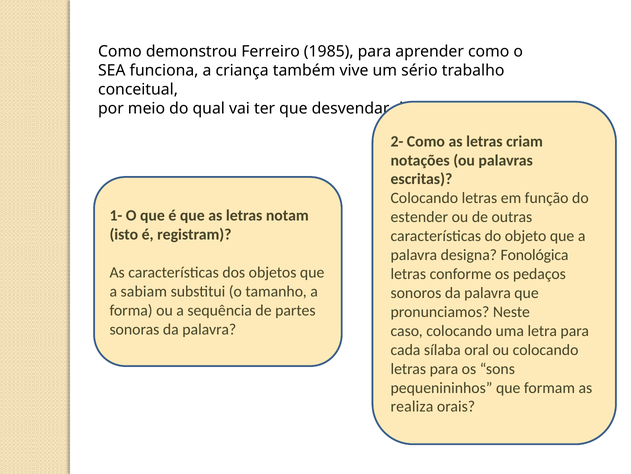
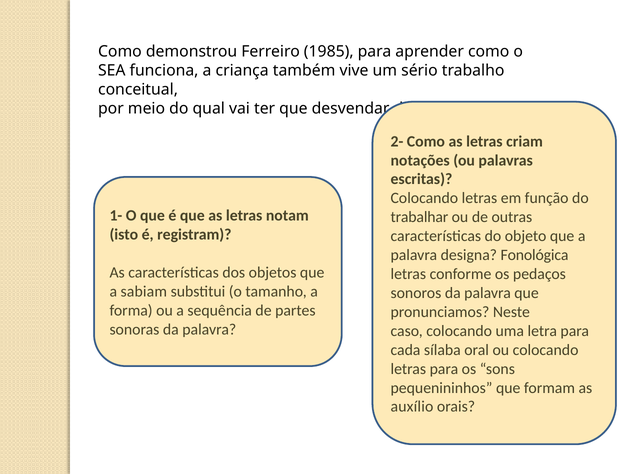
estender: estender -> trabalhar
realiza: realiza -> auxílio
